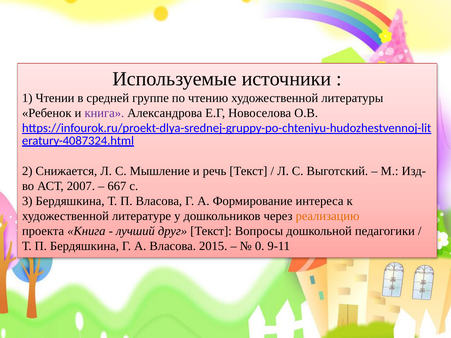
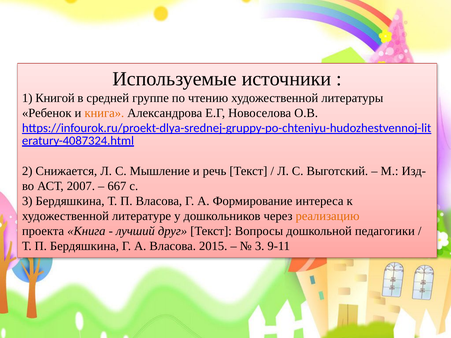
Чтении: Чтении -> Книгой
книга at (104, 113) colour: purple -> orange
0 at (260, 246): 0 -> 3
